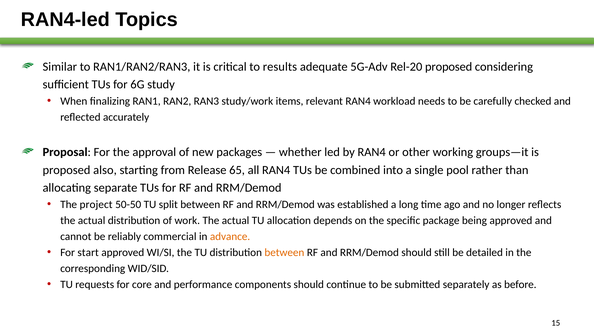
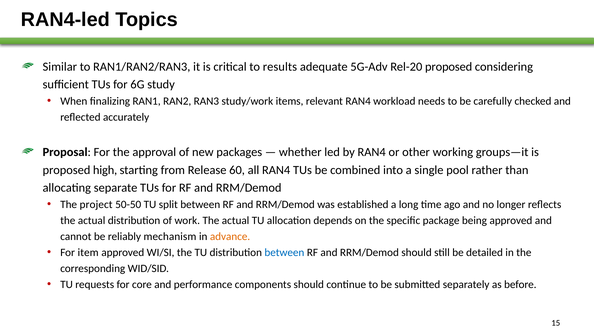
also: also -> high
65: 65 -> 60
commercial: commercial -> mechanism
start: start -> item
between at (284, 253) colour: orange -> blue
